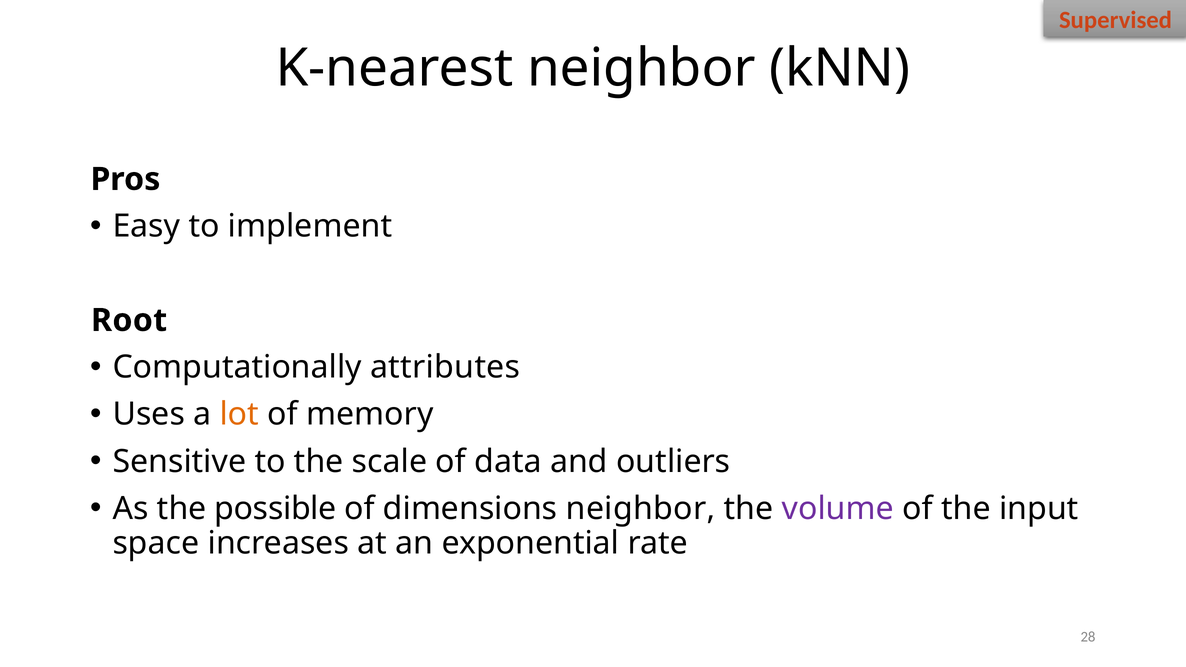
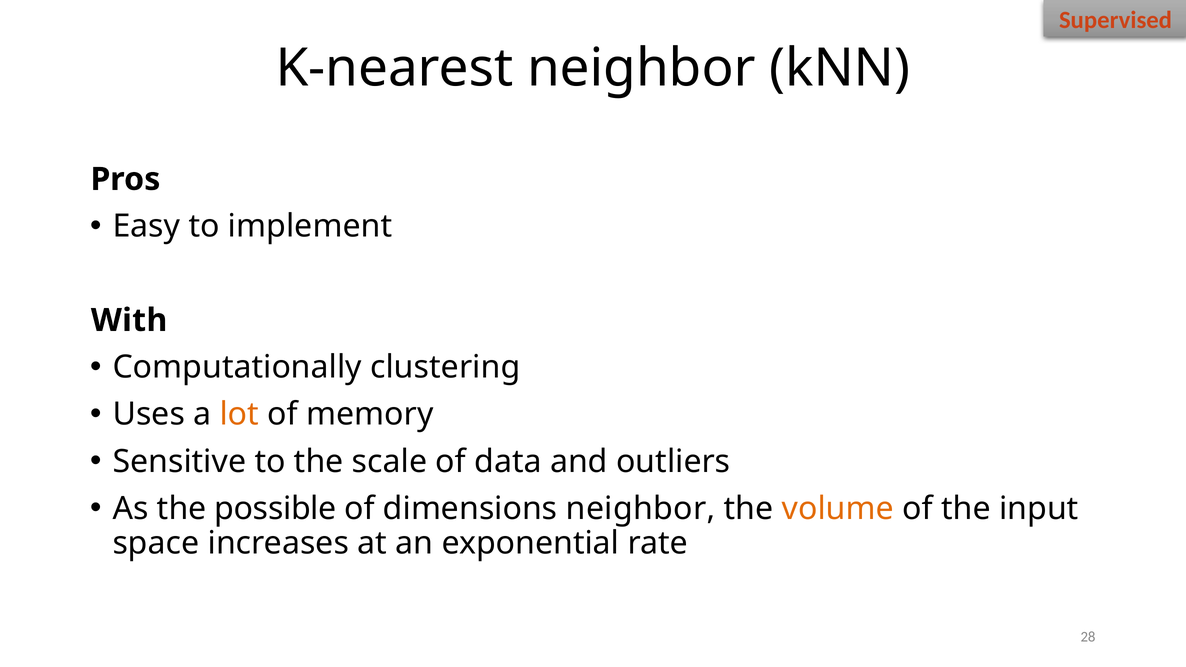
Root: Root -> With
attributes: attributes -> clustering
volume colour: purple -> orange
